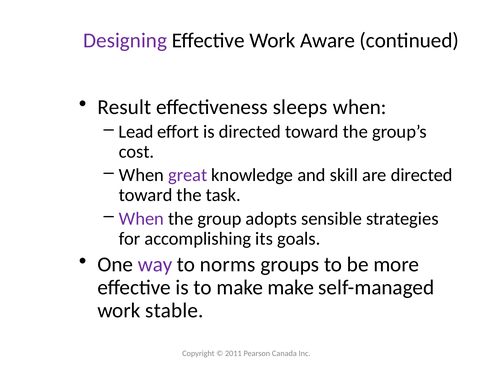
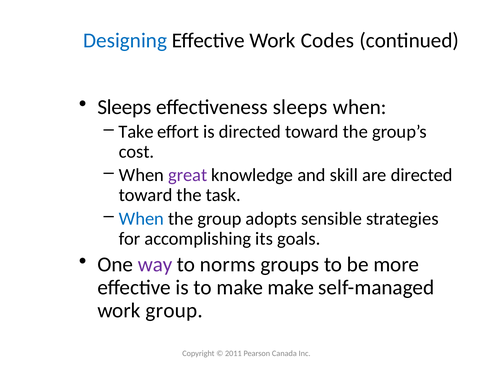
Designing colour: purple -> blue
Aware: Aware -> Codes
Result at (124, 107): Result -> Sleeps
Lead: Lead -> Take
When at (141, 219) colour: purple -> blue
work stable: stable -> group
